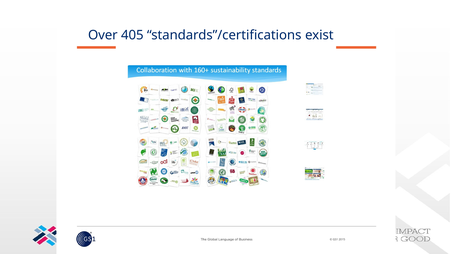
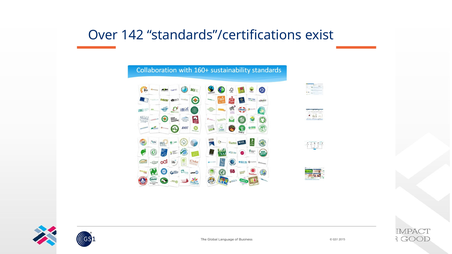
405: 405 -> 142
